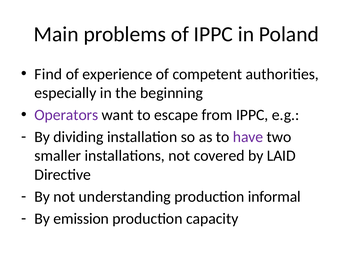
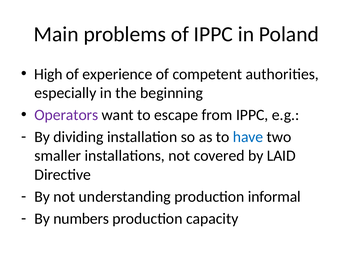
Find: Find -> High
have colour: purple -> blue
emission: emission -> numbers
